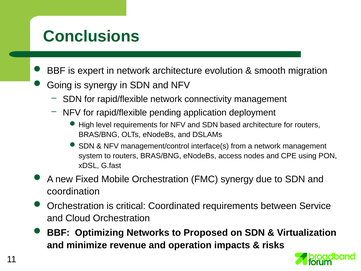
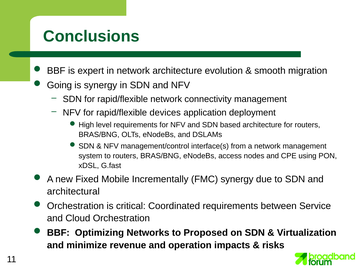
pending: pending -> devices
Mobile Orchestration: Orchestration -> Incrementally
coordination: coordination -> architectural
